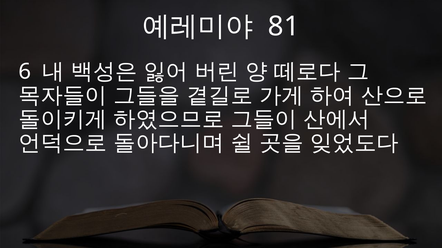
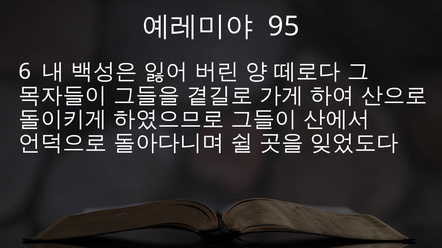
81: 81 -> 95
